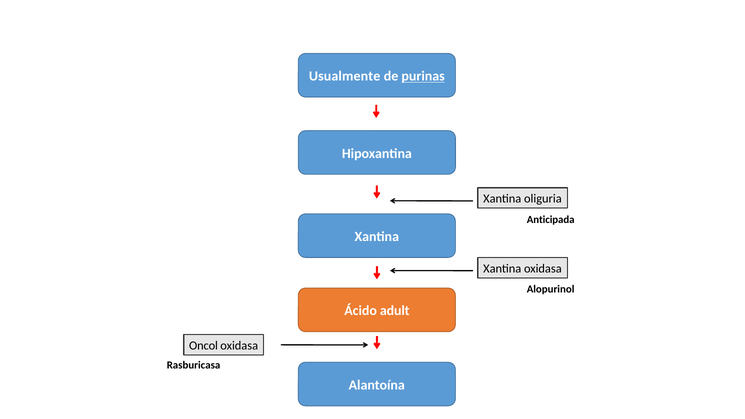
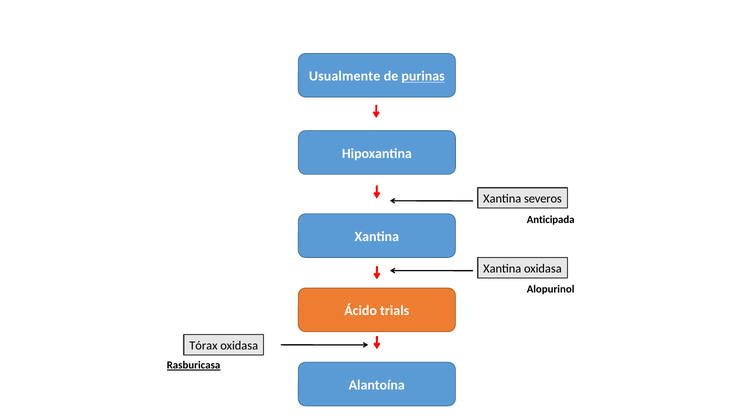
oliguria: oliguria -> severos
adult: adult -> trials
Oncol: Oncol -> Tórax
Rasburicasa underline: none -> present
